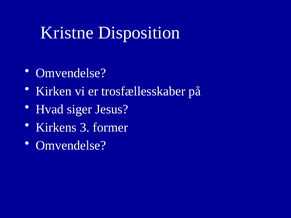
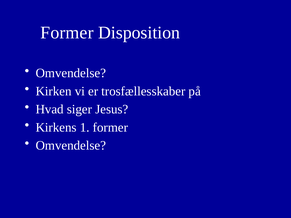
Kristne at (67, 33): Kristne -> Former
3: 3 -> 1
